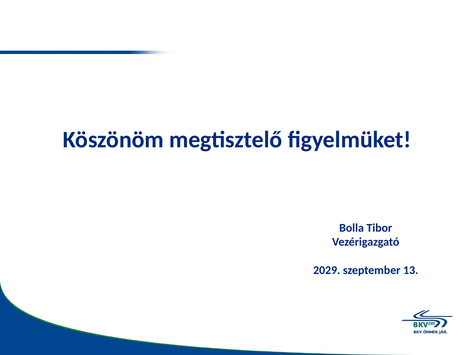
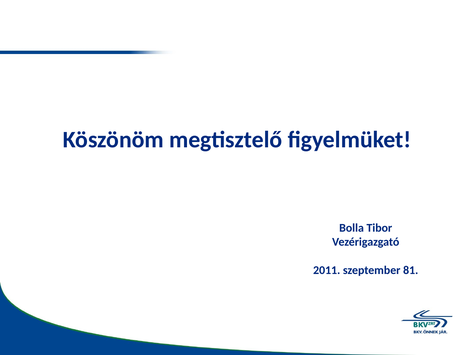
2029: 2029 -> 2011
13: 13 -> 81
